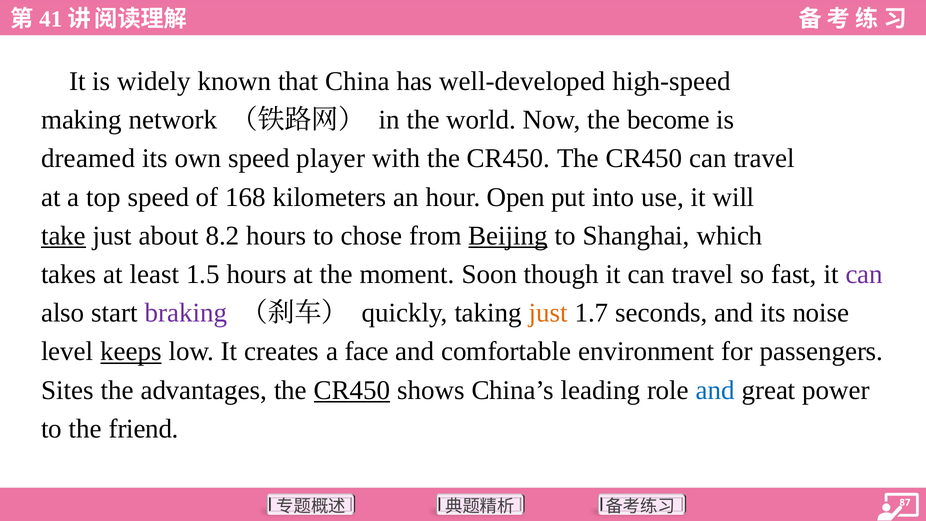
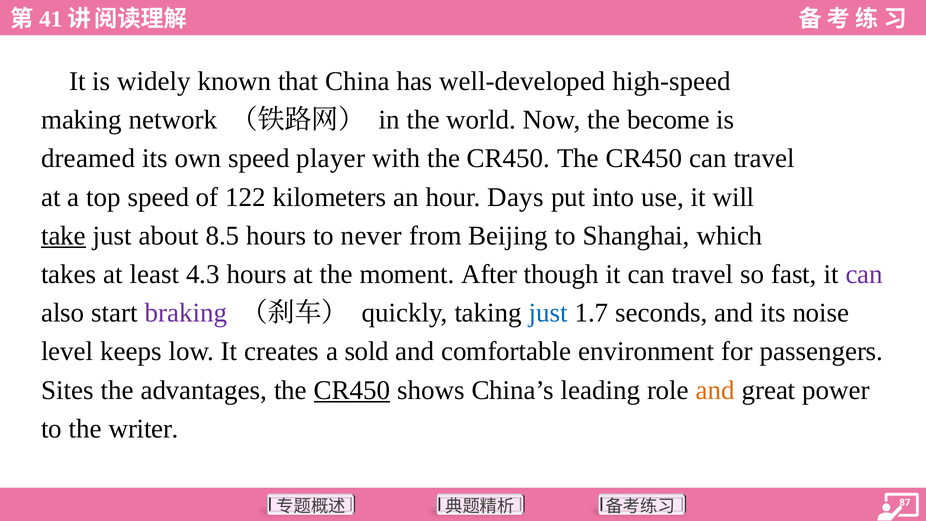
168: 168 -> 122
Open: Open -> Days
8.2: 8.2 -> 8.5
chose: chose -> never
Beijing underline: present -> none
1.5: 1.5 -> 4.3
Soon: Soon -> After
just at (548, 313) colour: orange -> blue
keeps underline: present -> none
face: face -> sold
and at (715, 390) colour: blue -> orange
friend: friend -> writer
